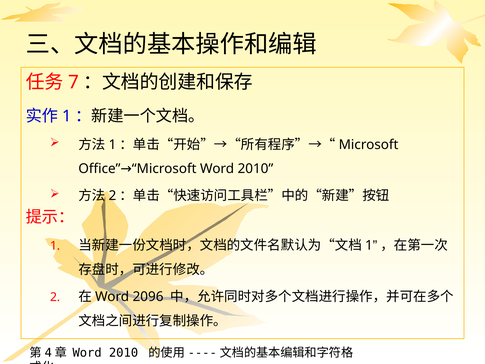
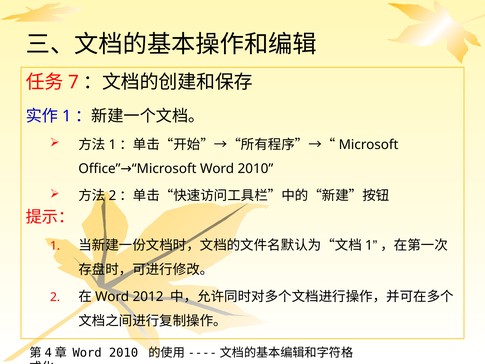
2096: 2096 -> 2012
